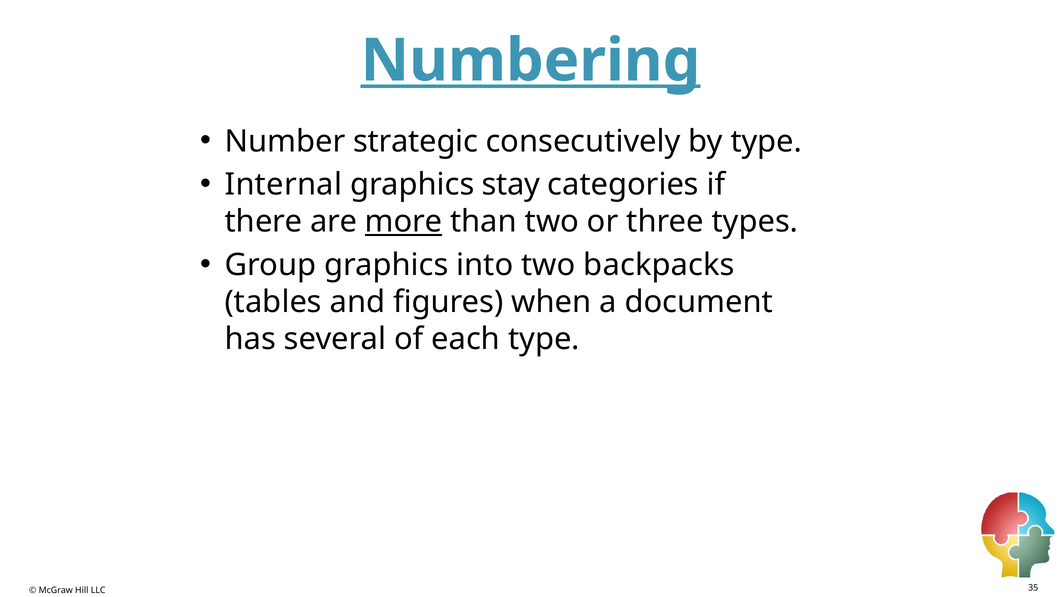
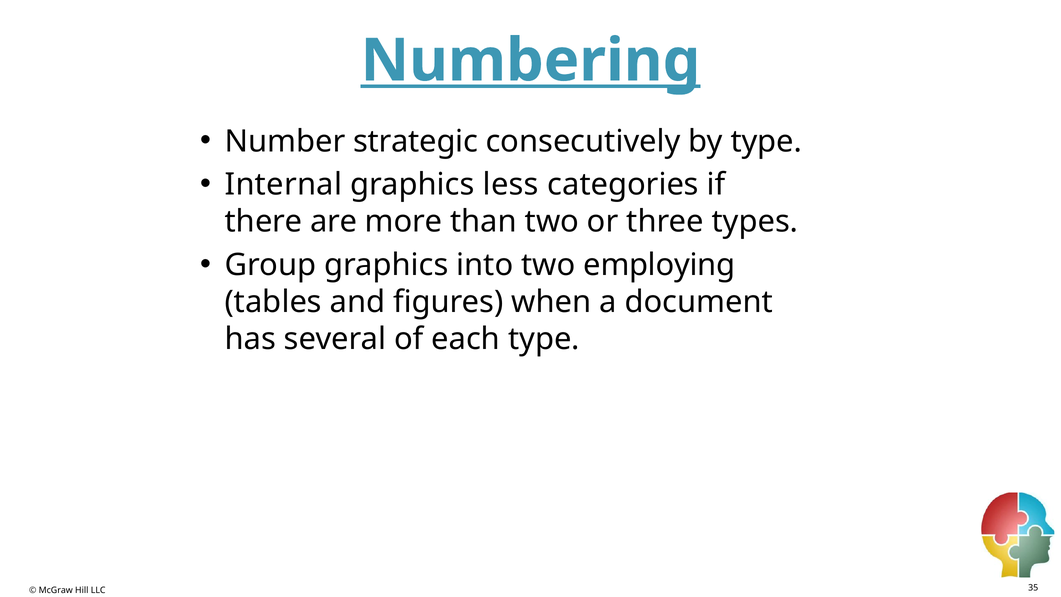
stay: stay -> less
more underline: present -> none
backpacks: backpacks -> employing
